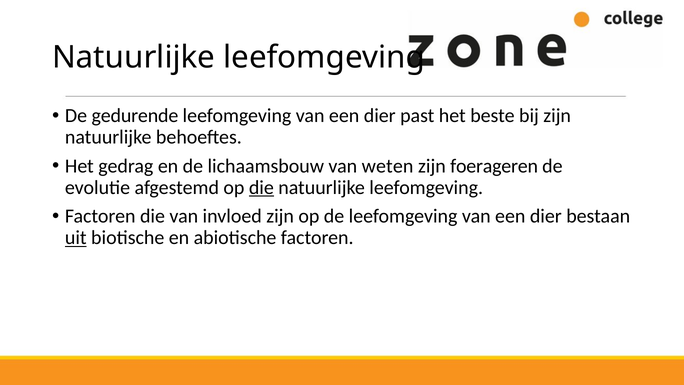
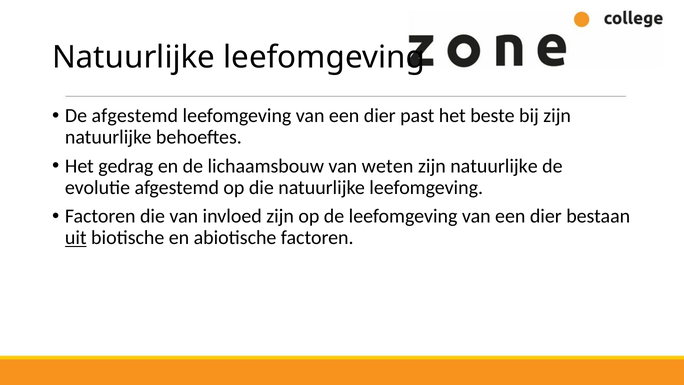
De gedurende: gedurende -> afgestemd
foerageren at (494, 166): foerageren -> natuurlijke
die at (261, 187) underline: present -> none
